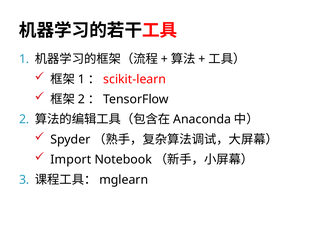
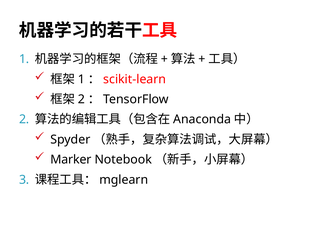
Import: Import -> Marker
